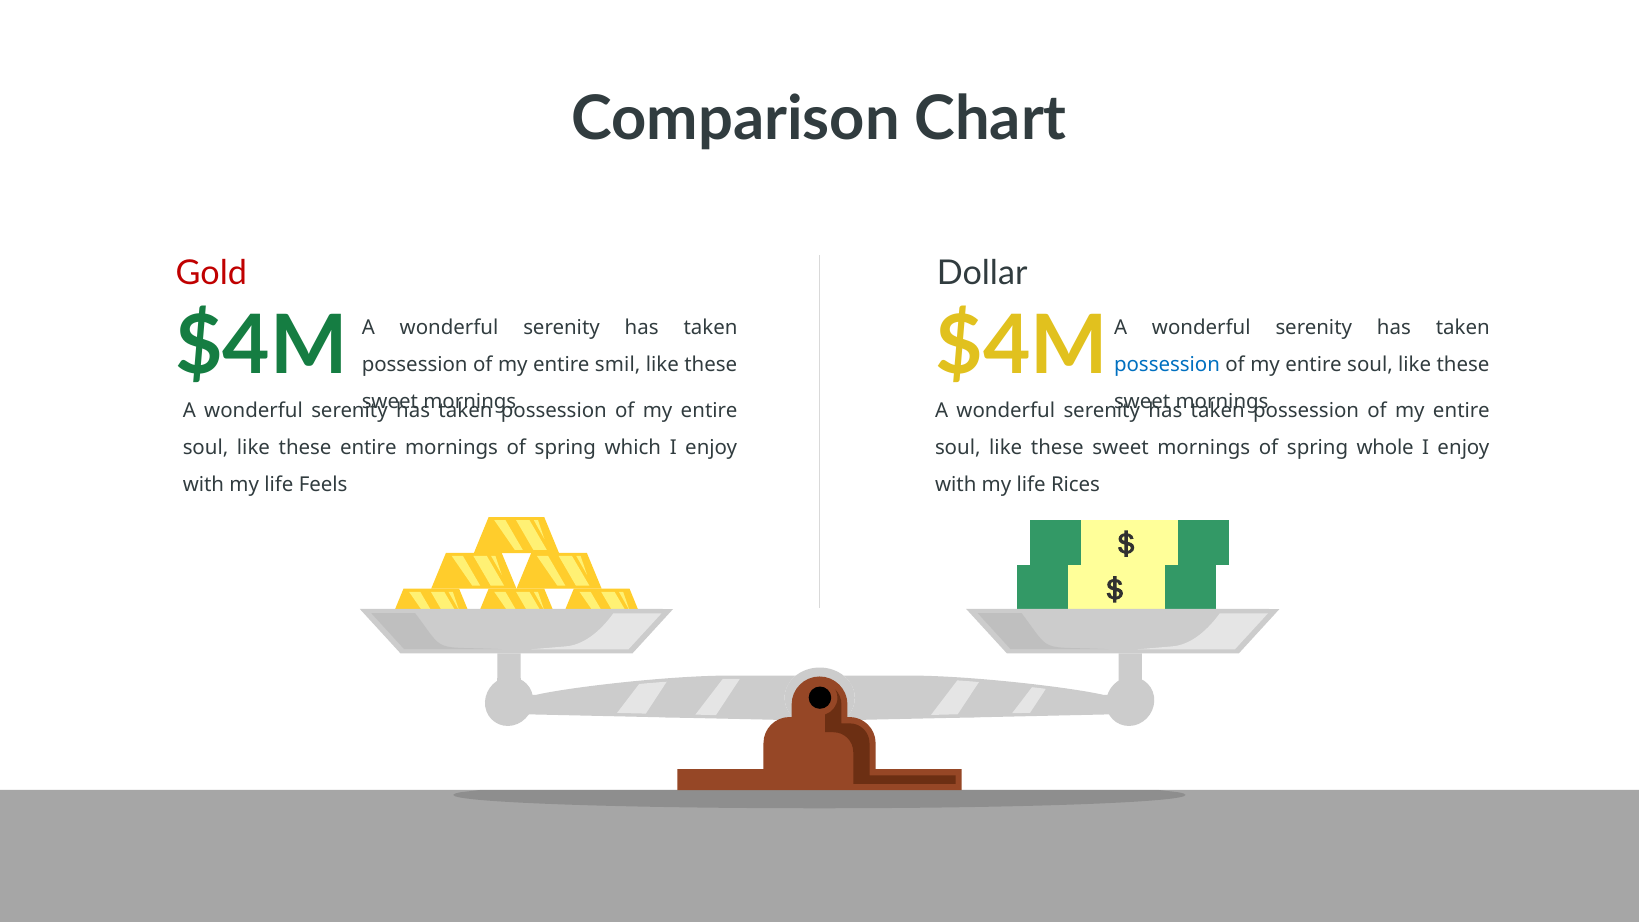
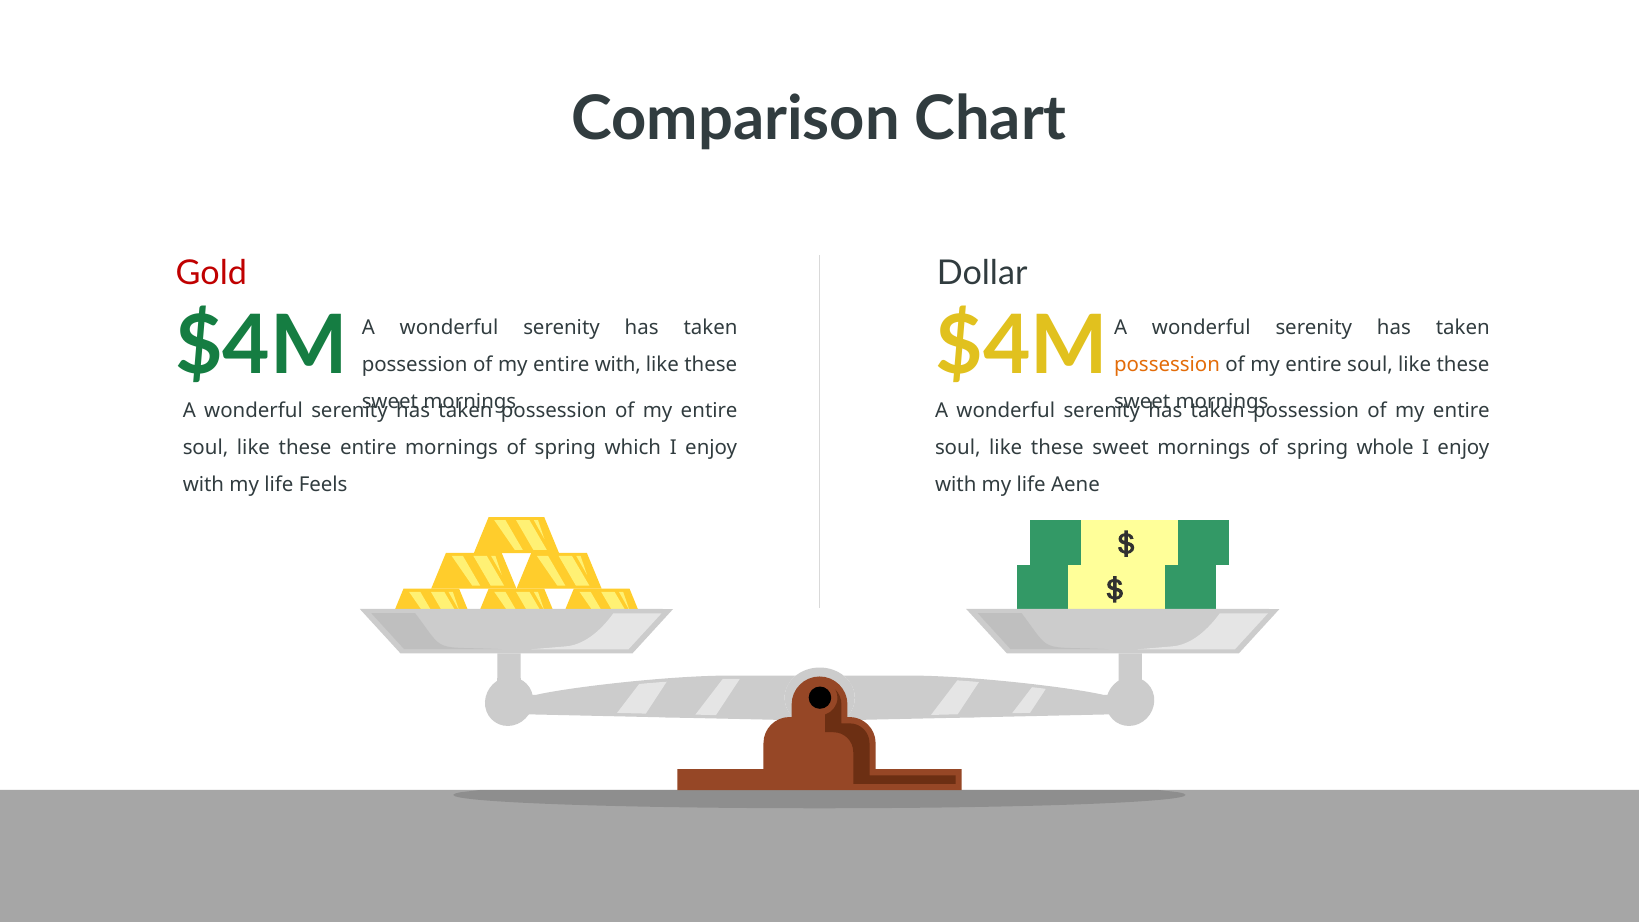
entire smil: smil -> with
possession at (1167, 365) colour: blue -> orange
Rices: Rices -> Aene
